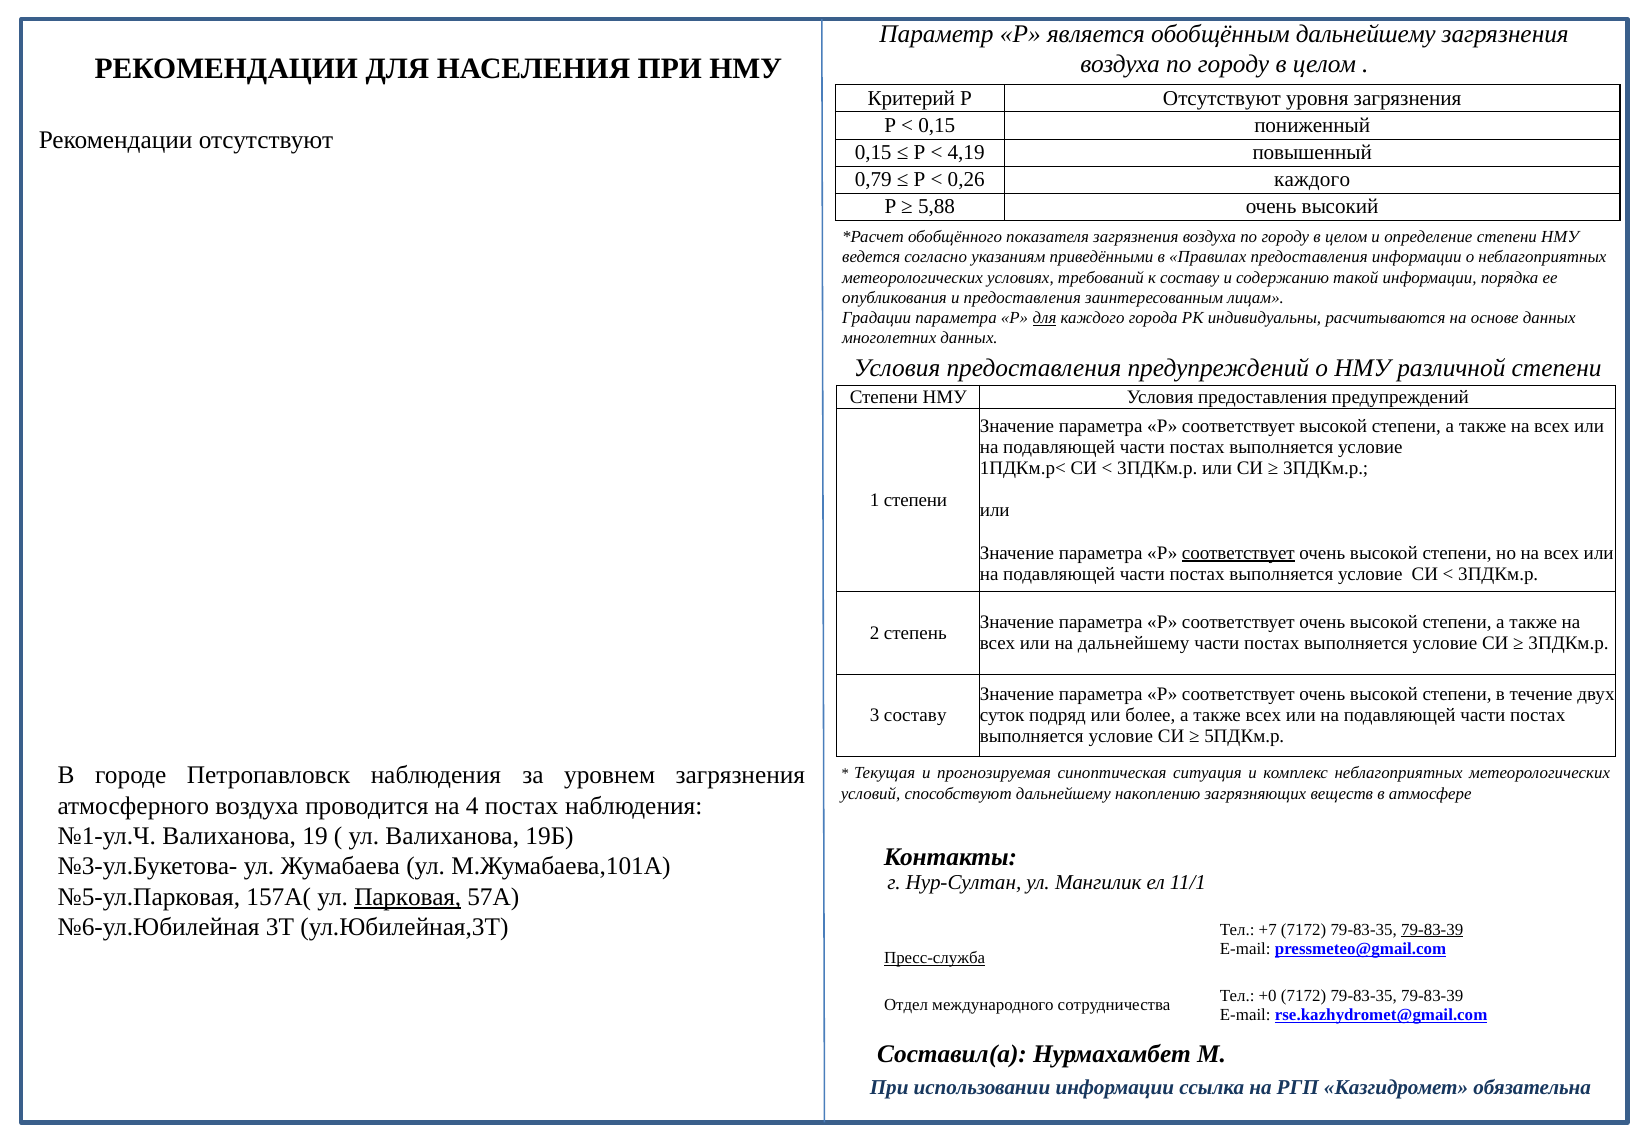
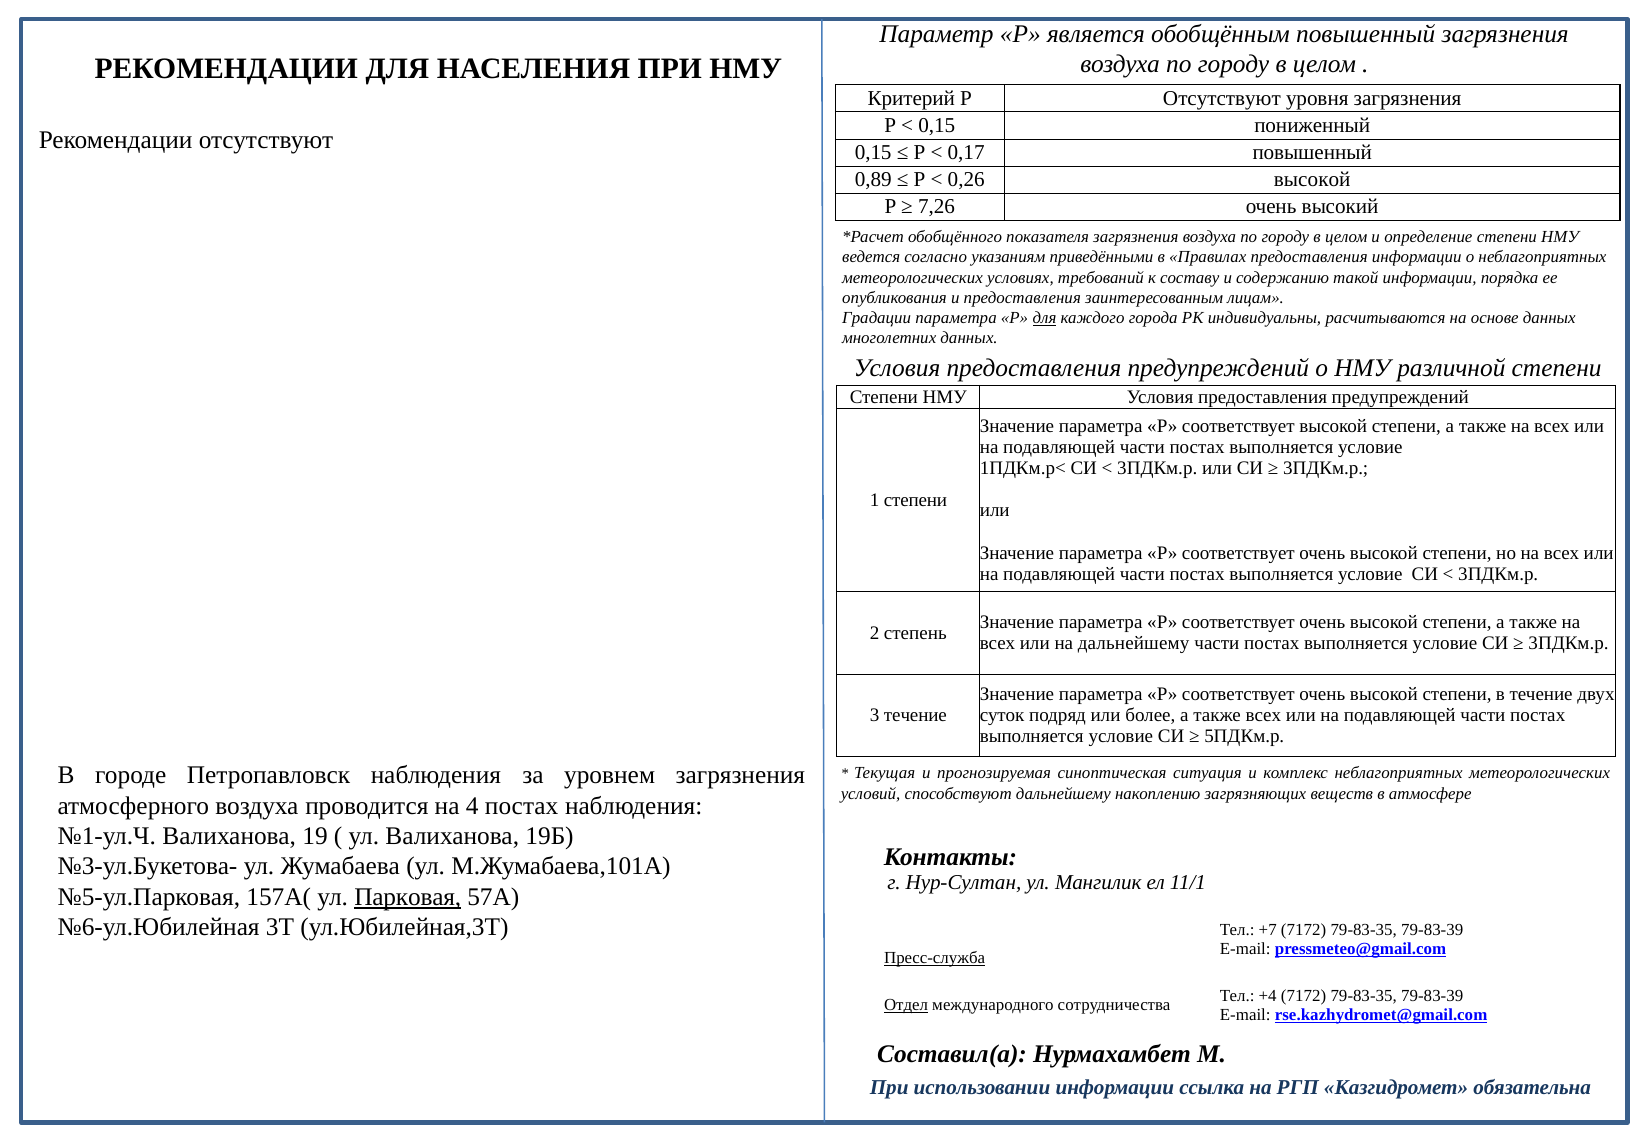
обобщённым дальнейшему: дальнейшему -> повышенный
4,19: 4,19 -> 0,17
0,79: 0,79 -> 0,89
0,26 каждого: каждого -> высокой
5,88: 5,88 -> 7,26
соответствует at (1238, 553) underline: present -> none
3 составу: составу -> течение
79-83-39 at (1432, 929) underline: present -> none
+0: +0 -> +4
Отдел underline: none -> present
